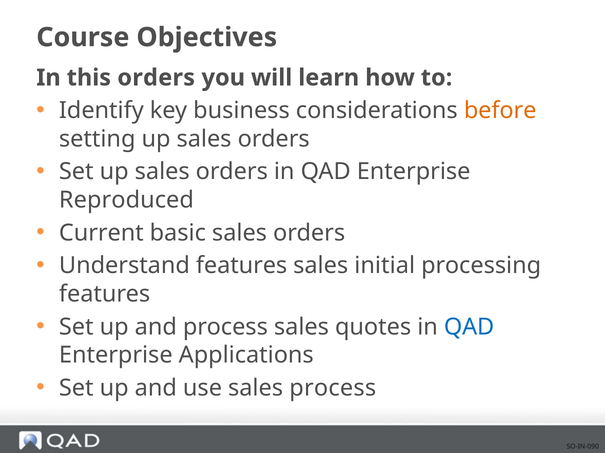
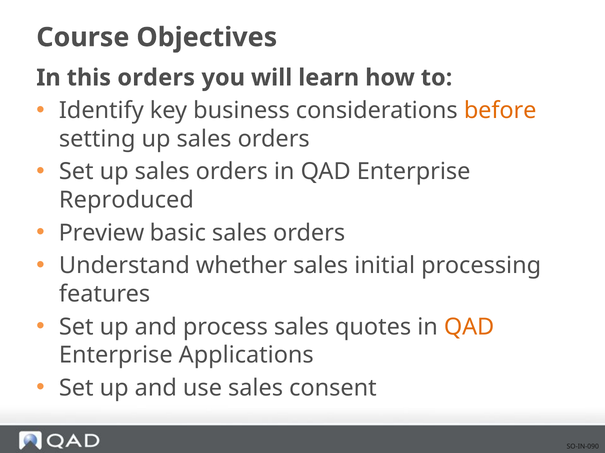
Current: Current -> Preview
Understand features: features -> whether
QAD at (469, 327) colour: blue -> orange
sales process: process -> consent
